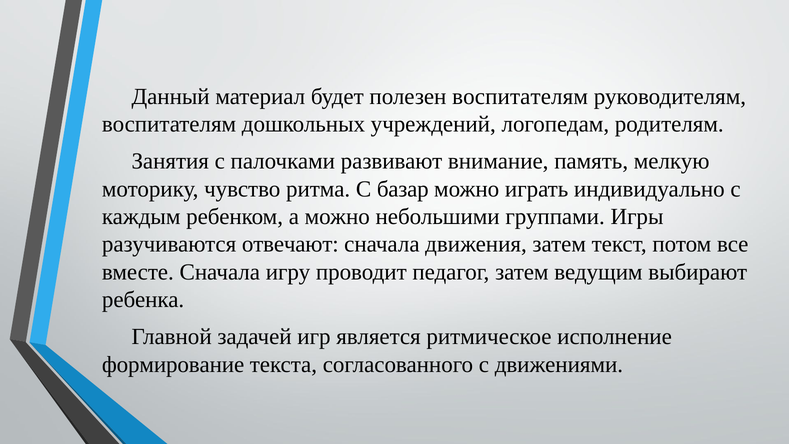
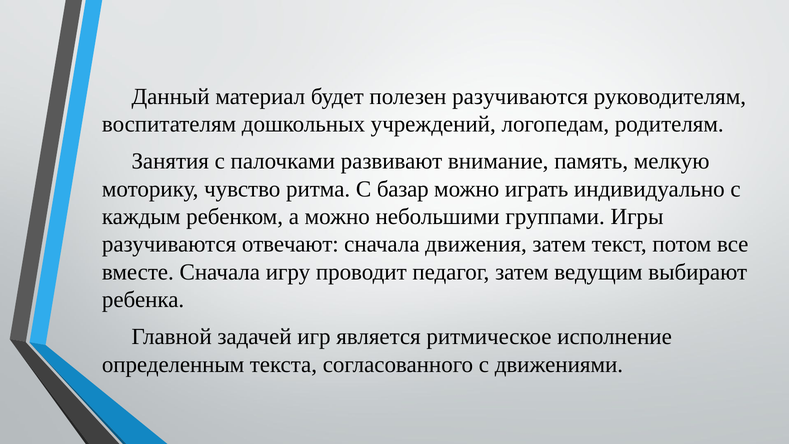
полезен воспитателям: воспитателям -> разучиваются
формирование: формирование -> определенным
